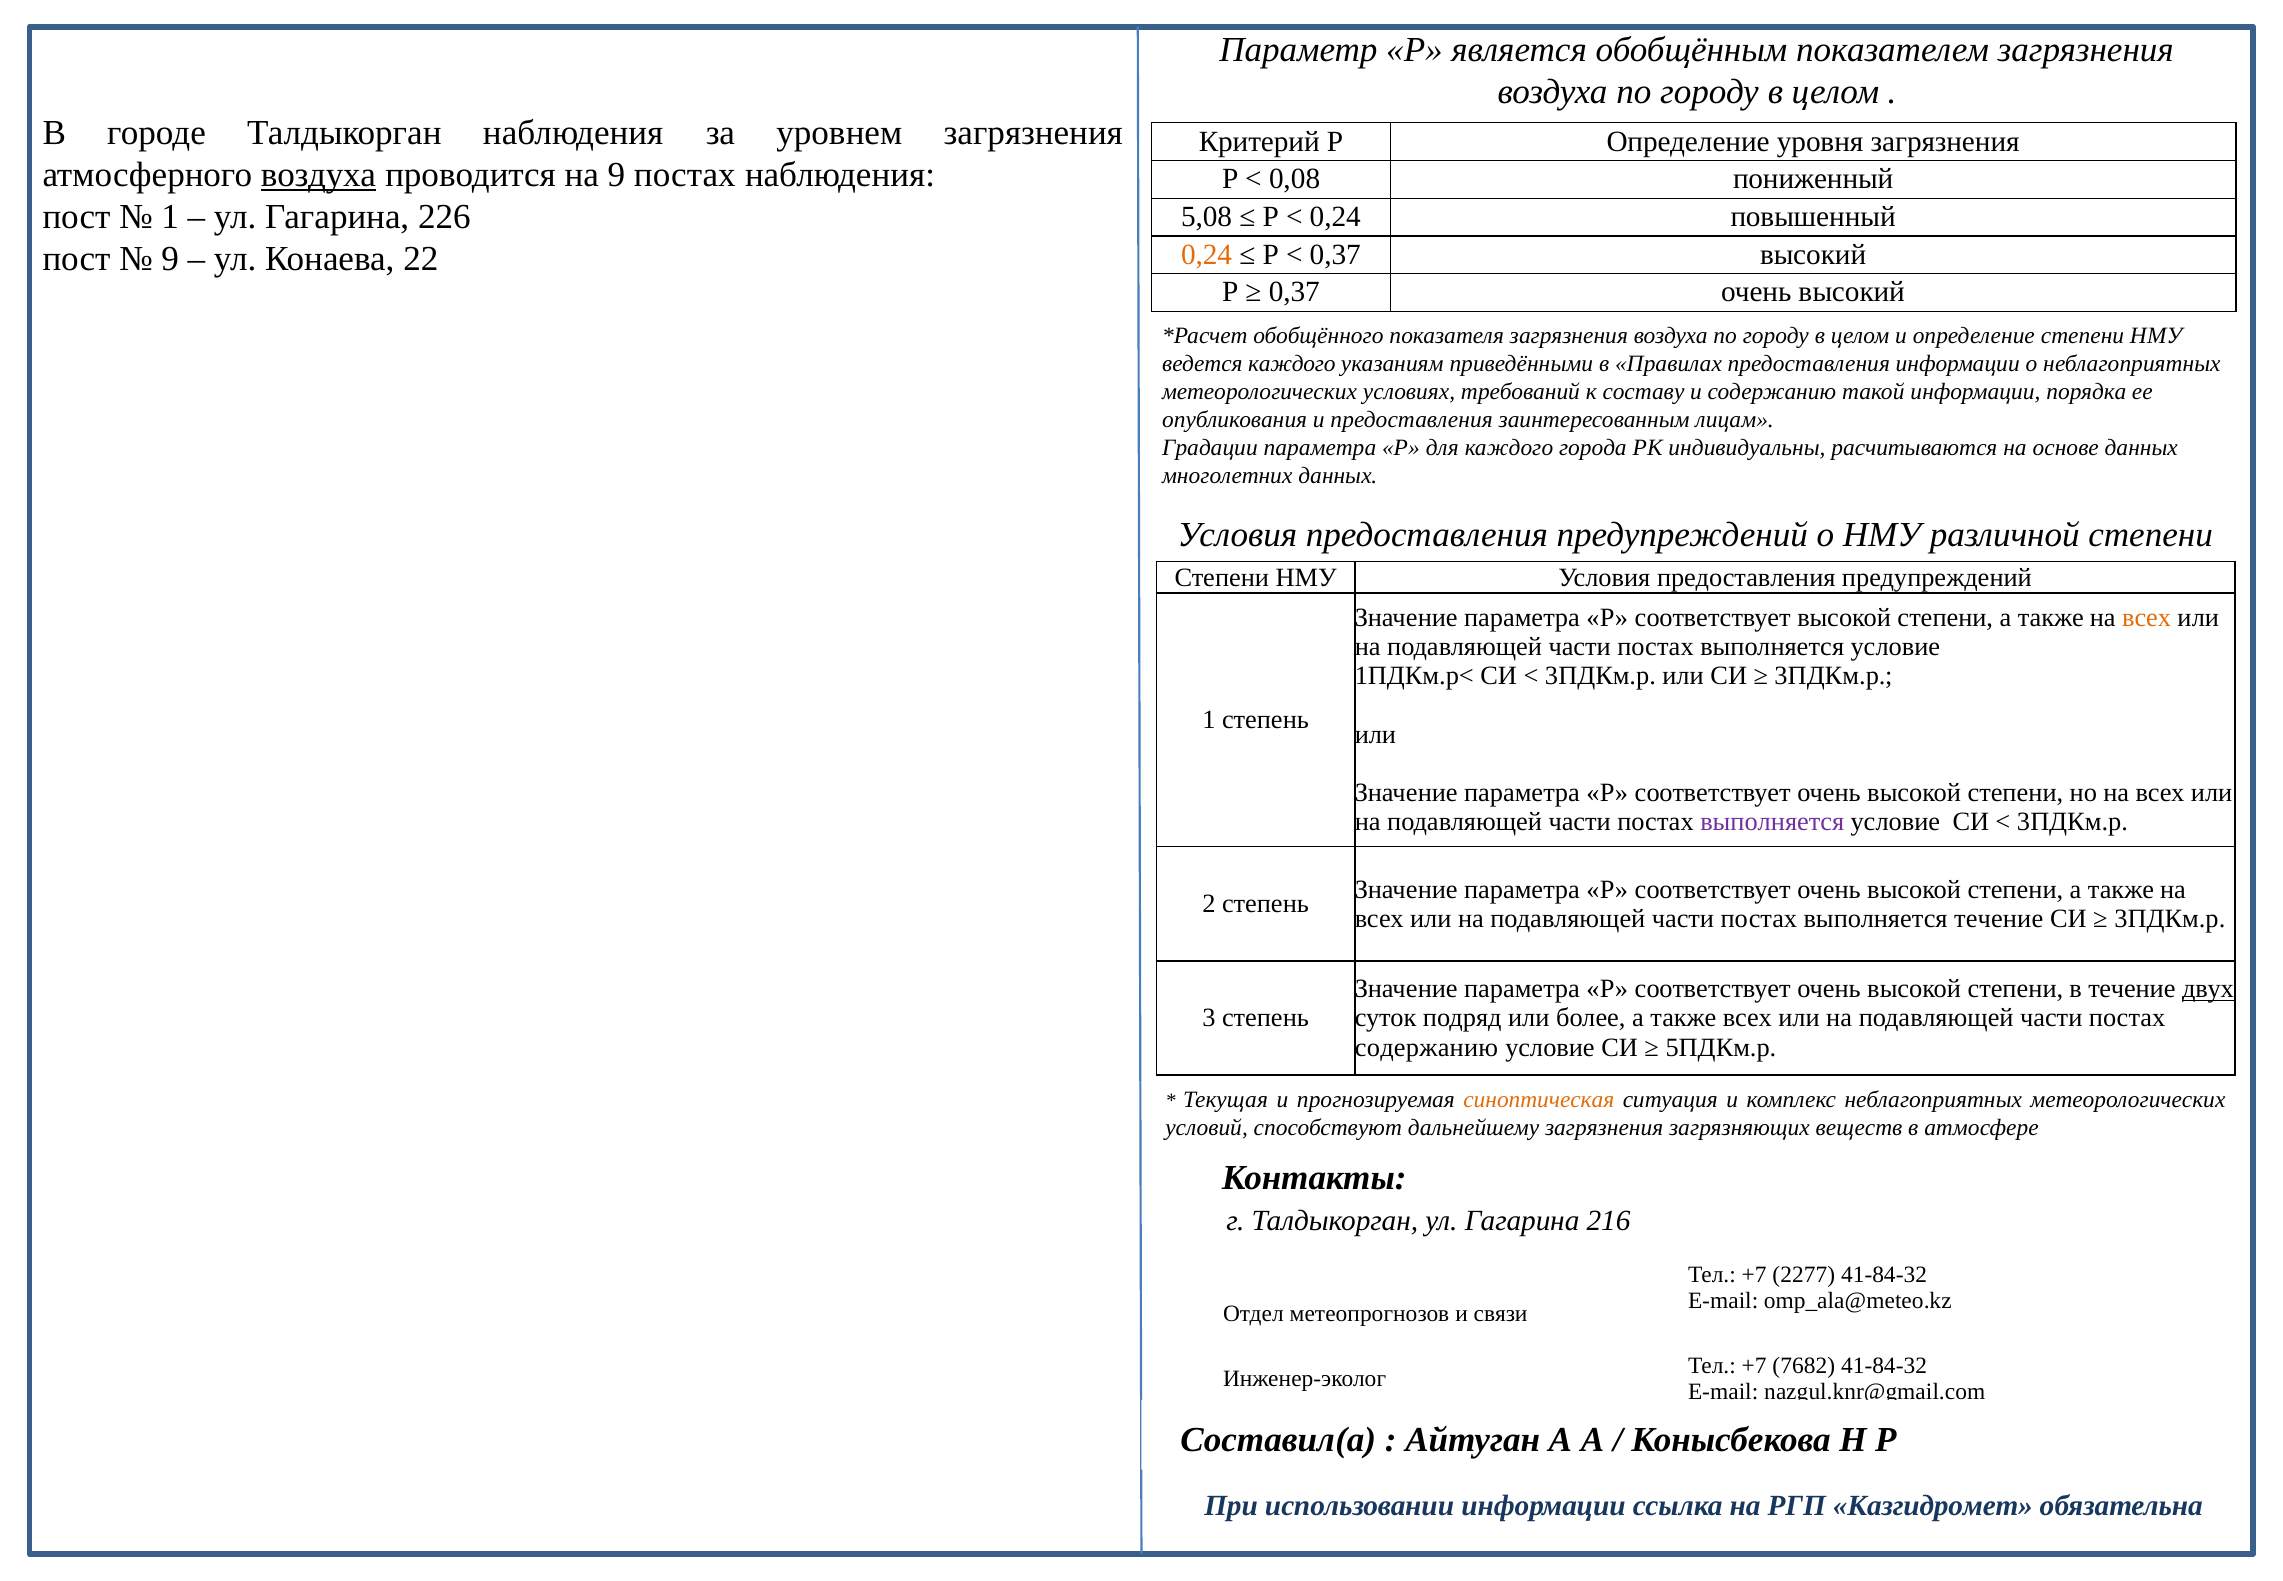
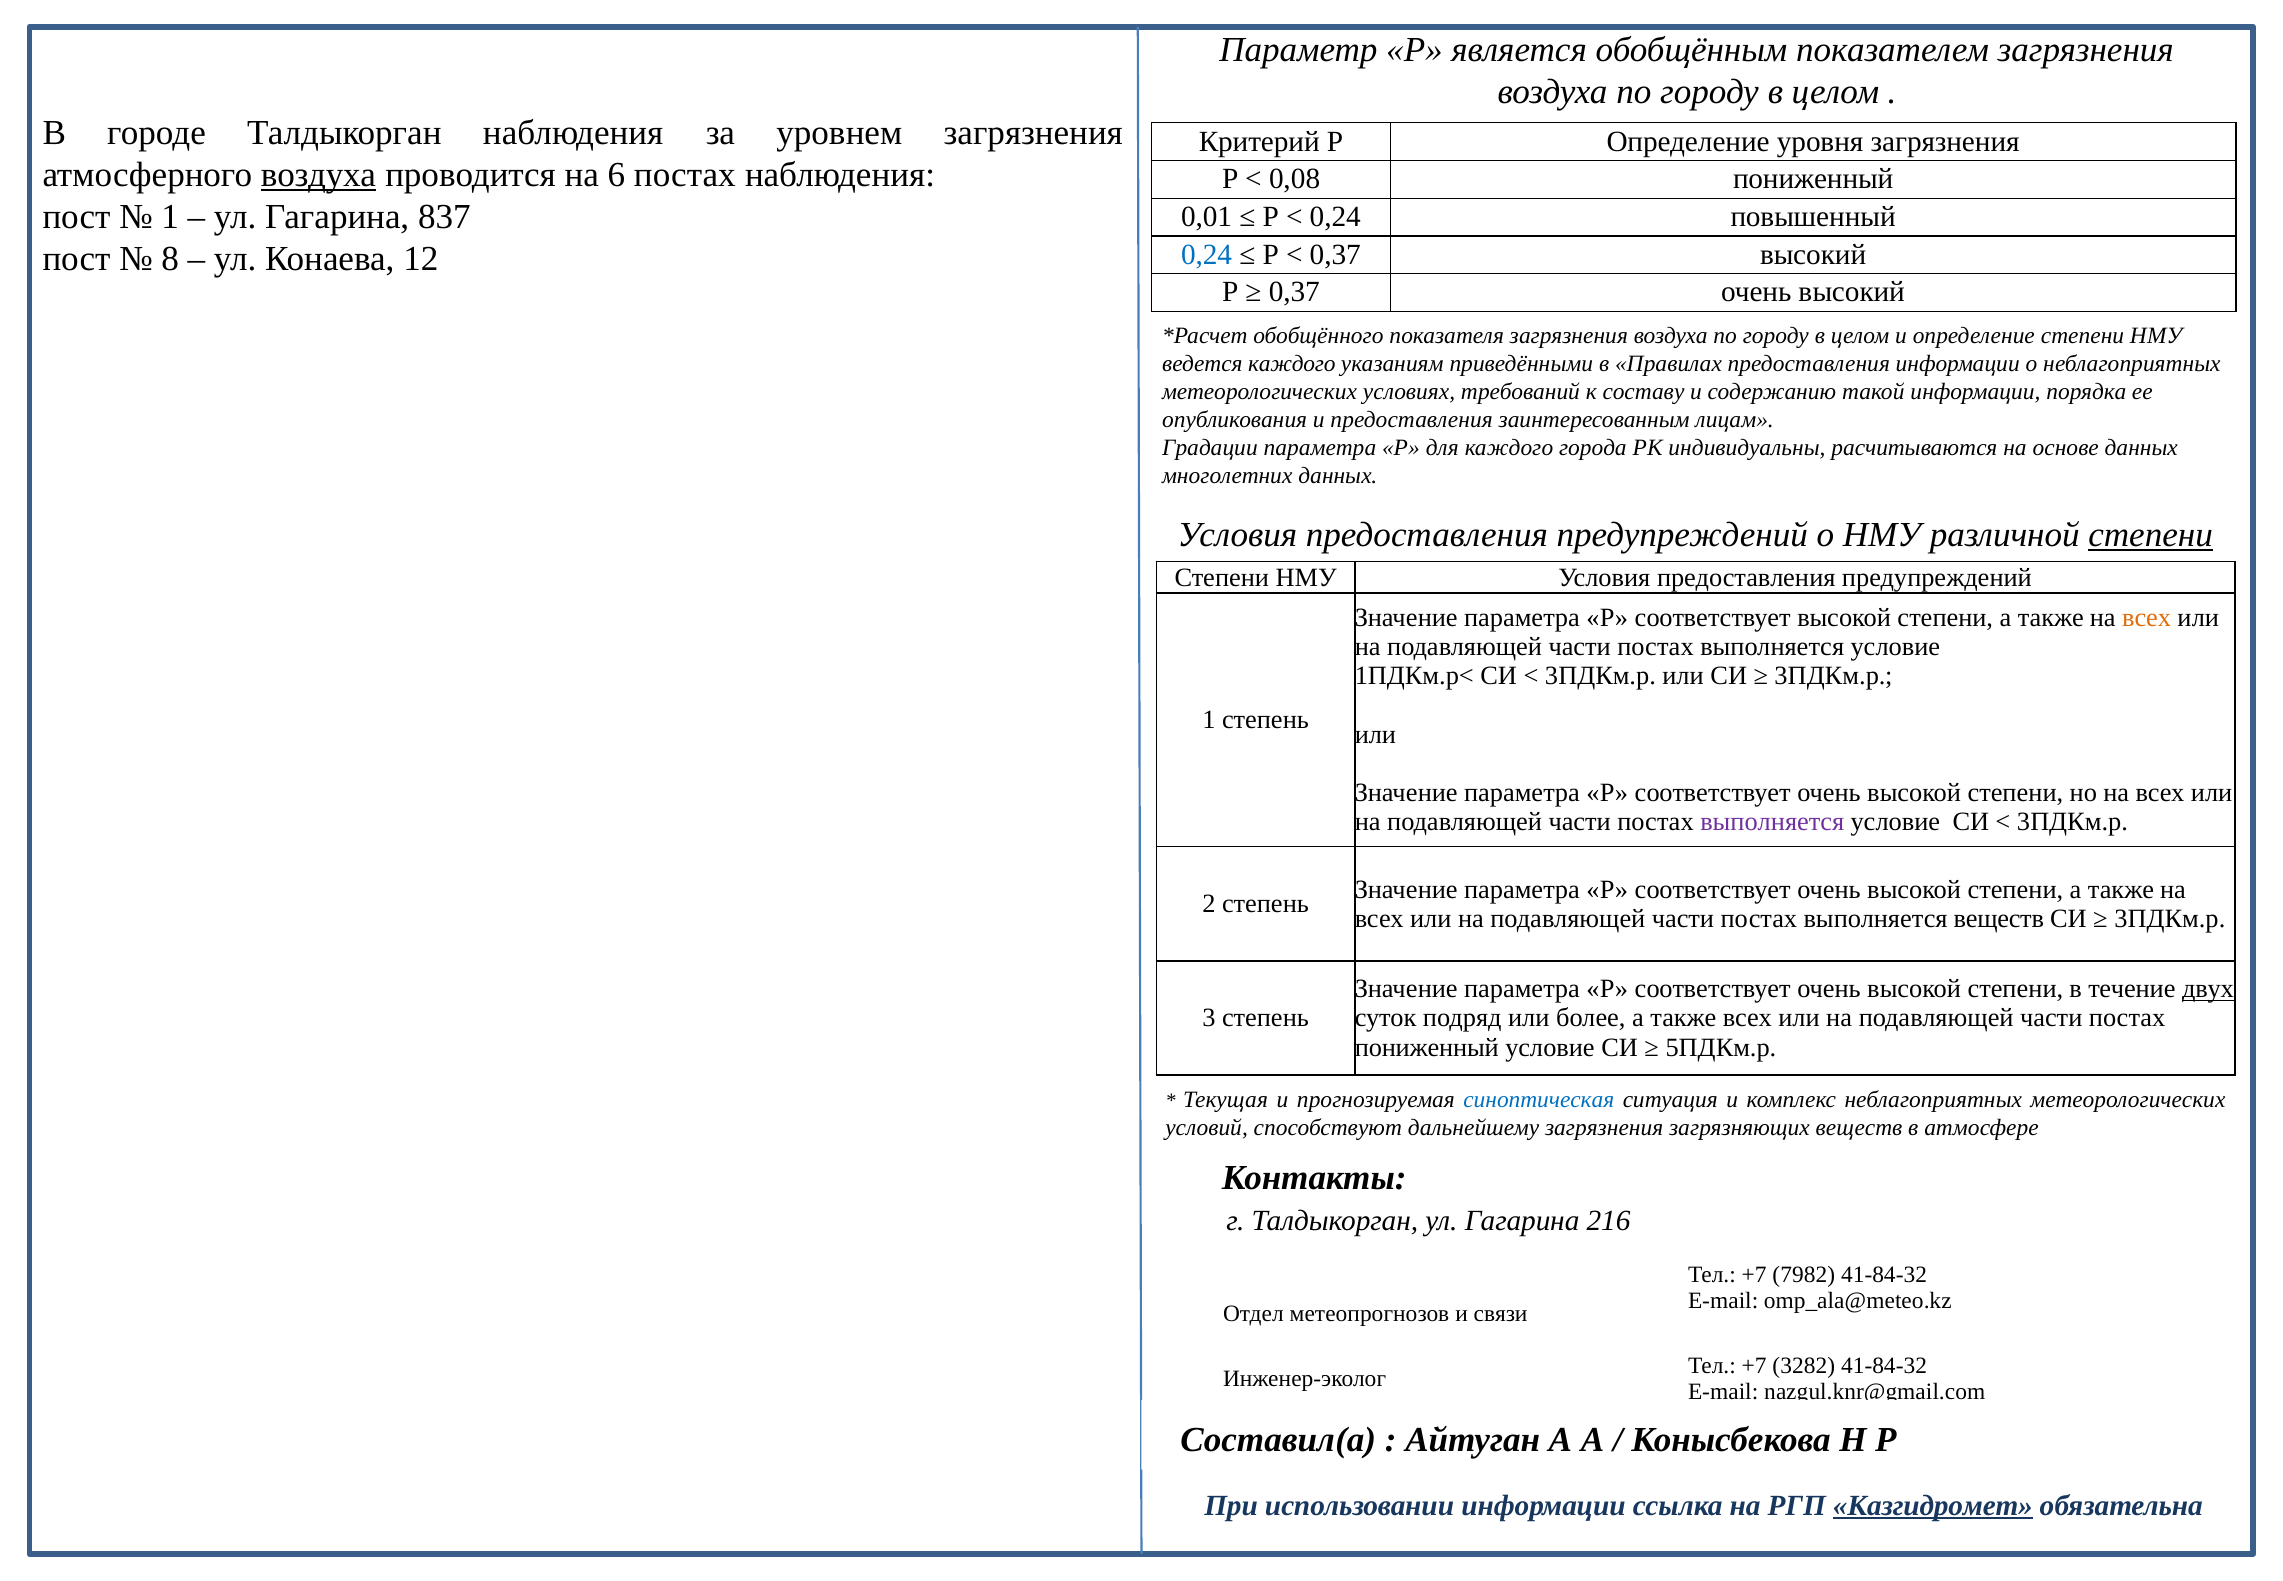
на 9: 9 -> 6
226: 226 -> 837
5,08: 5,08 -> 0,01
0,24 at (1207, 254) colour: orange -> blue
9 at (170, 259): 9 -> 8
22: 22 -> 12
степени at (2151, 535) underline: none -> present
выполняется течение: течение -> веществ
содержанию at (1427, 1047): содержанию -> пониженный
синоптическая colour: orange -> blue
2277: 2277 -> 7982
7682: 7682 -> 3282
Казгидромет underline: none -> present
